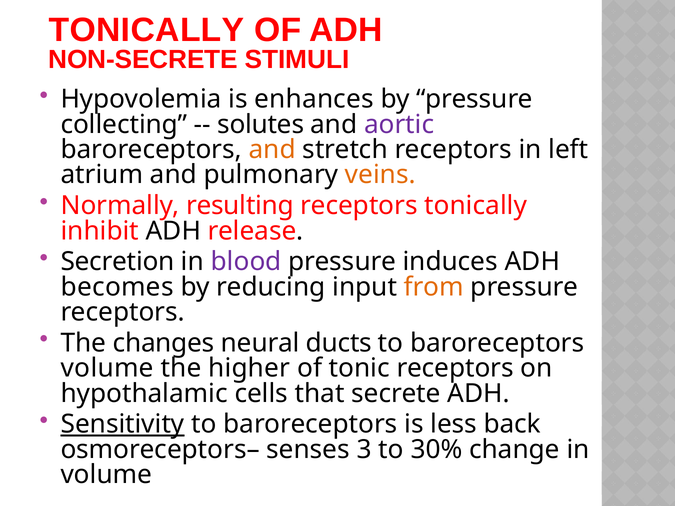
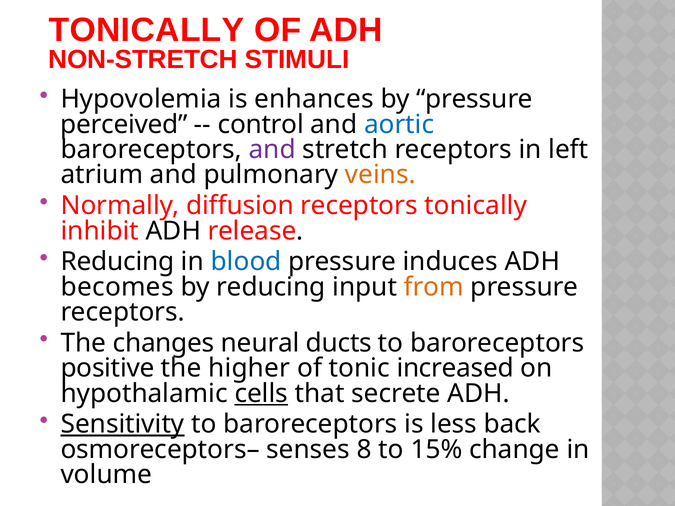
NON-SECRETE: NON-SECRETE -> NON-STRETCH
collecting: collecting -> perceived
solutes: solutes -> control
aortic colour: purple -> blue
and at (272, 150) colour: orange -> purple
resulting: resulting -> diffusion
Secretion at (118, 262): Secretion -> Reducing
blood colour: purple -> blue
volume at (107, 368): volume -> positive
tonic receptors: receptors -> increased
cells underline: none -> present
3: 3 -> 8
30%: 30% -> 15%
